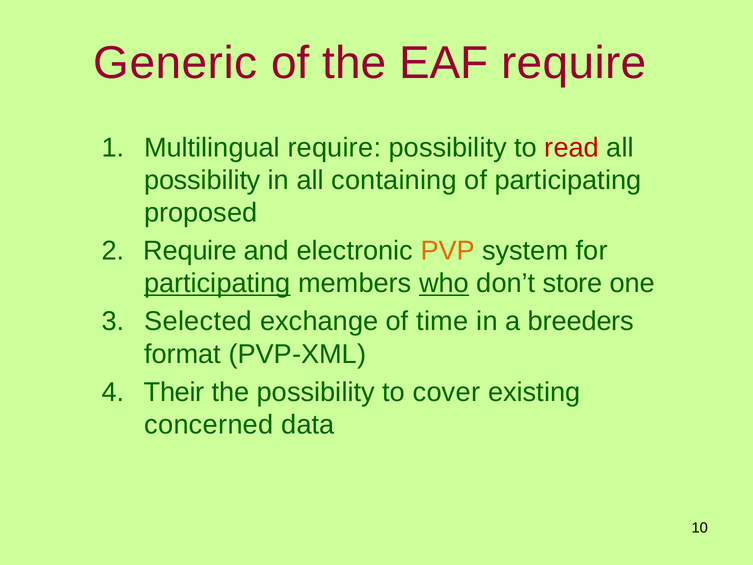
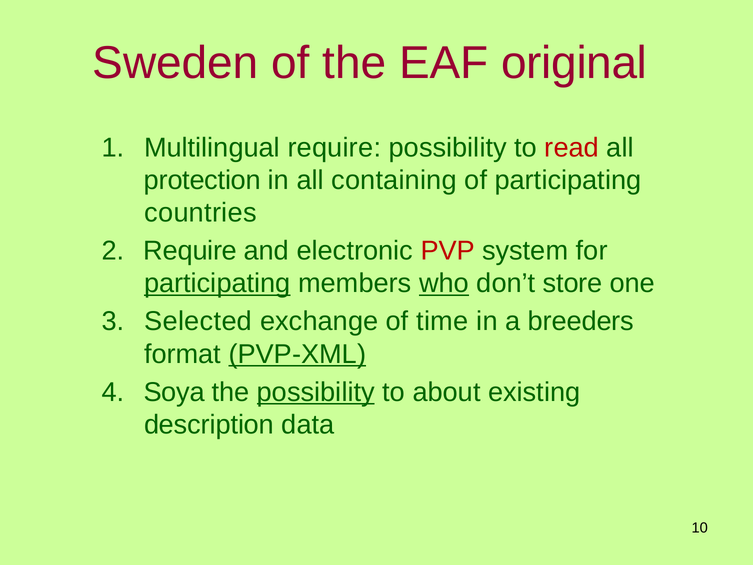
Generic: Generic -> Sweden
EAF require: require -> original
possibility at (202, 180): possibility -> protection
proposed: proposed -> countries
PVP colour: orange -> red
PVP-XML underline: none -> present
Their: Their -> Soya
possibility at (316, 392) underline: none -> present
cover: cover -> about
concerned: concerned -> description
